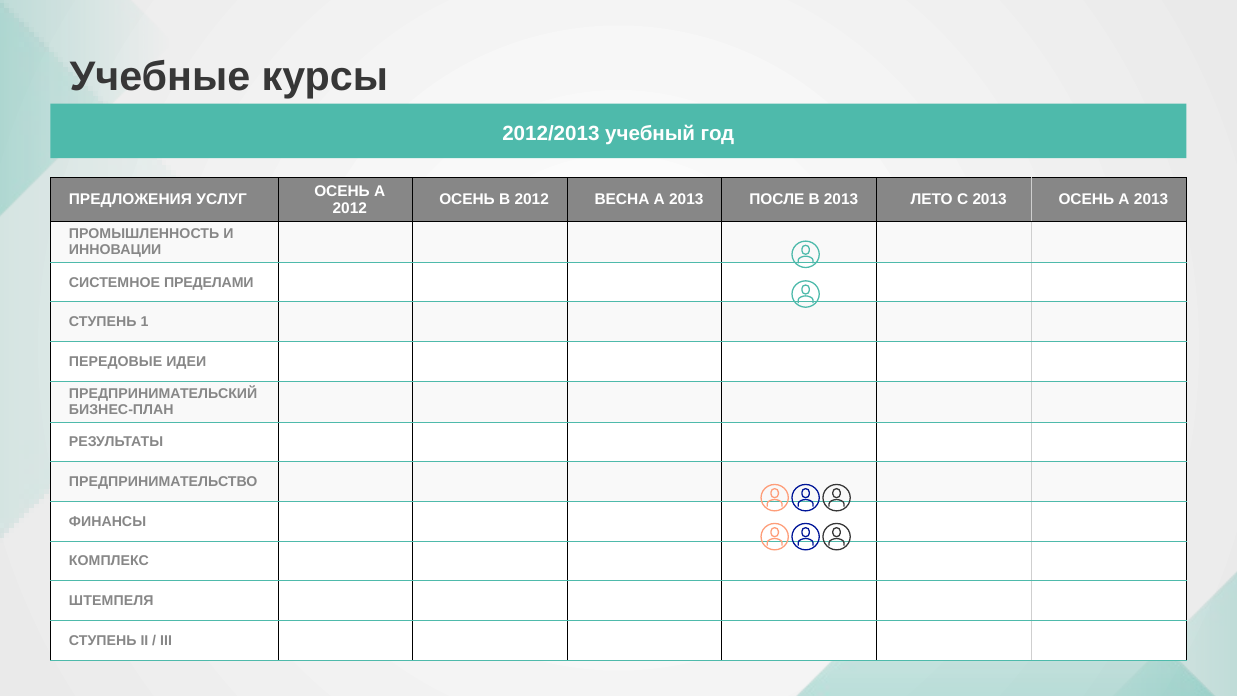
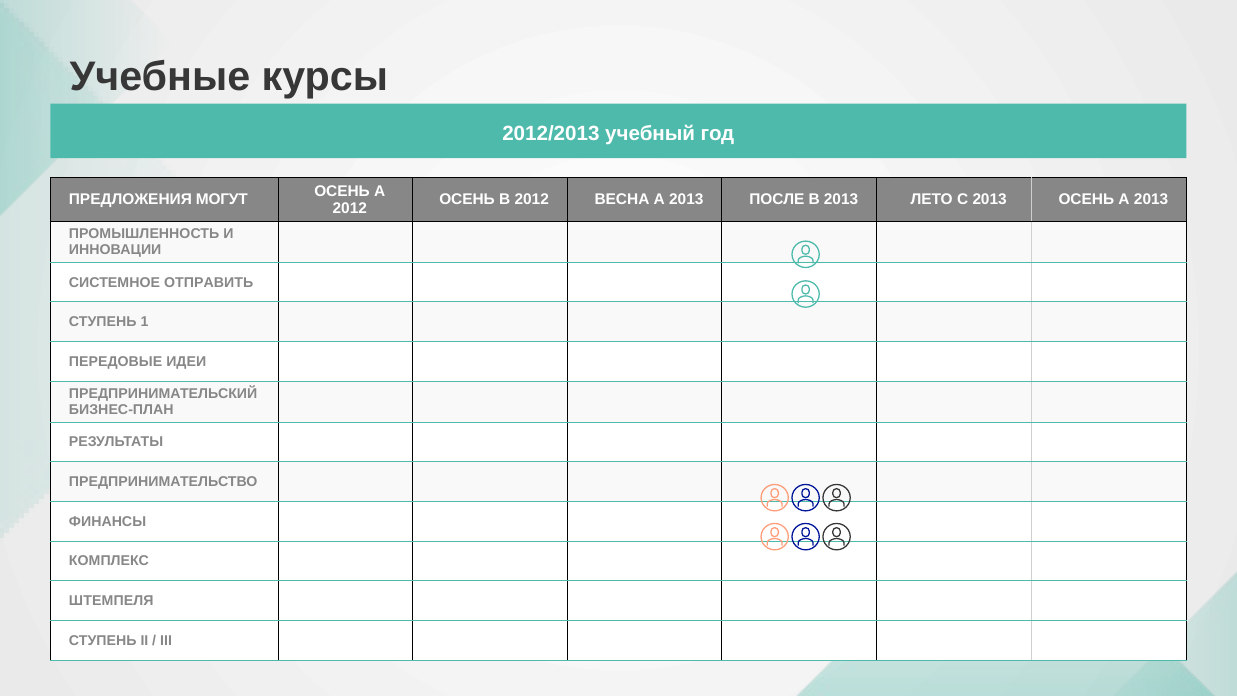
УСЛУГ: УСЛУГ -> МОГУТ
ПРЕДЕЛАМИ: ПРЕДЕЛАМИ -> ОТПРАВИТЬ
